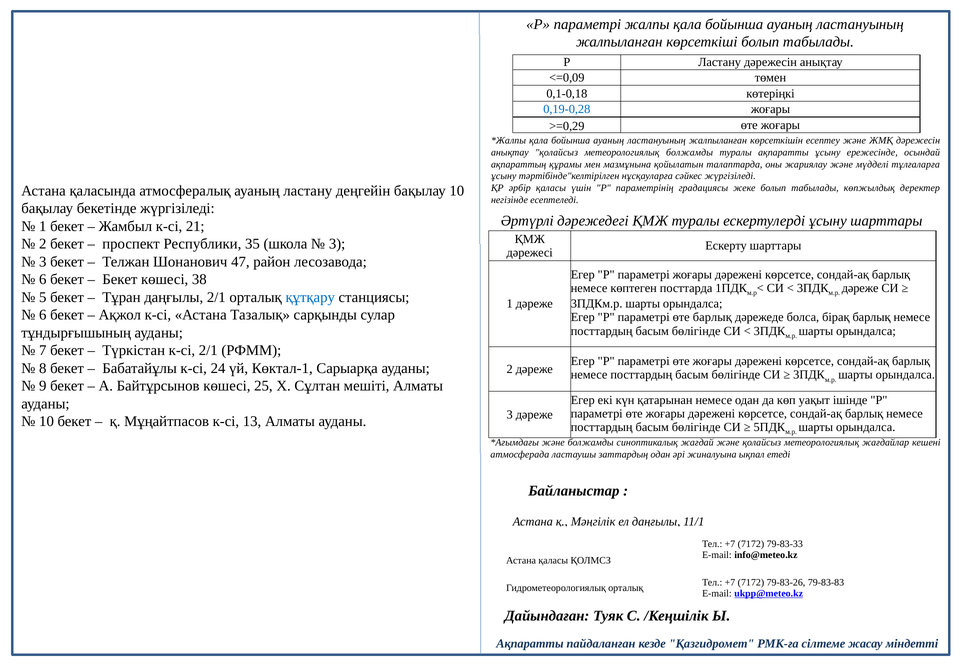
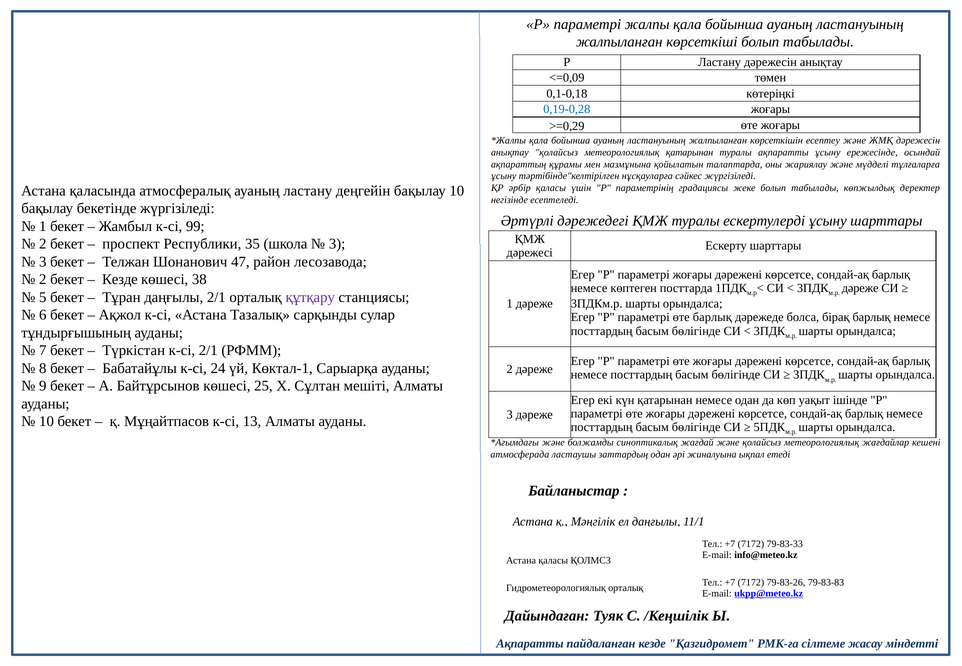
метеорологиялық болжамды: болжамды -> қатарынан
21: 21 -> 99
6 at (43, 279): 6 -> 2
Бекет at (120, 279): Бекет -> Кезде
құтқару colour: blue -> purple
